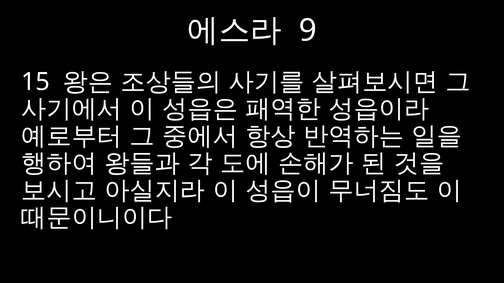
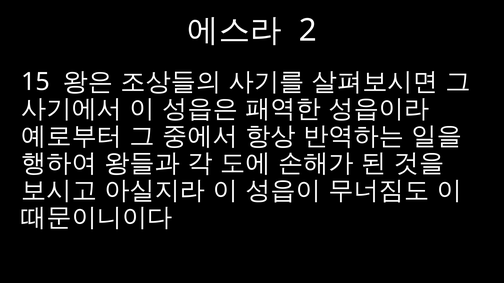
9: 9 -> 2
